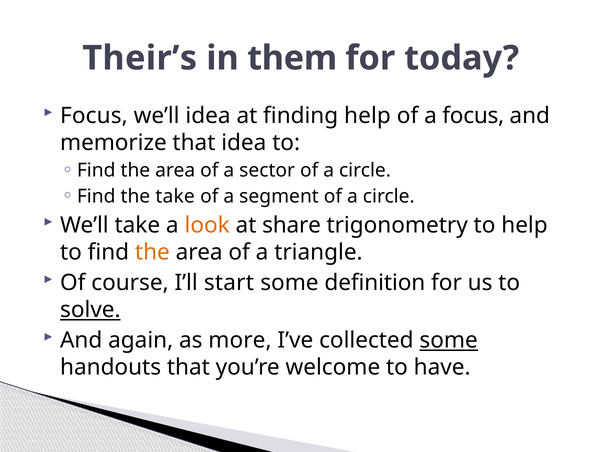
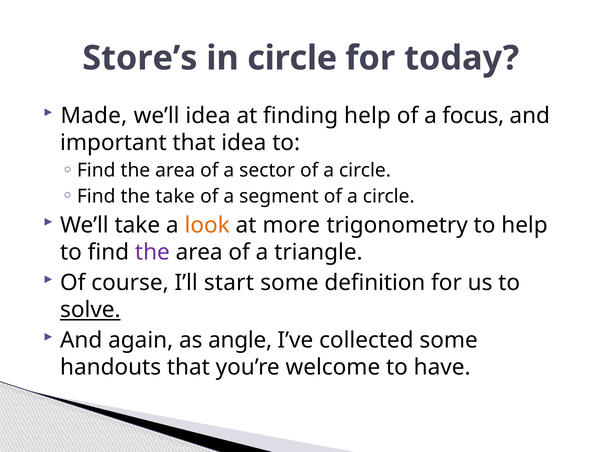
Their’s: Their’s -> Store’s
in them: them -> circle
Focus at (94, 116): Focus -> Made
memorize: memorize -> important
share: share -> more
the at (152, 252) colour: orange -> purple
more: more -> angle
some at (449, 340) underline: present -> none
